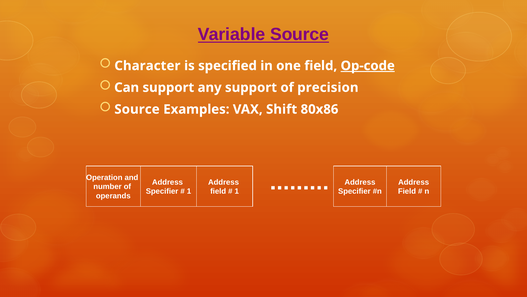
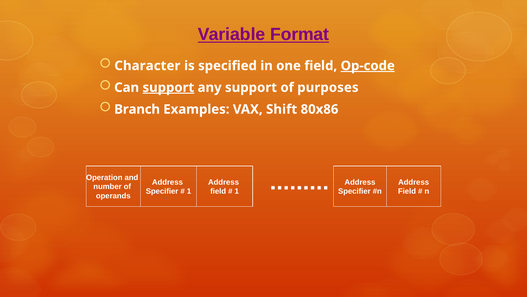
Variable Source: Source -> Format
support at (168, 87) underline: none -> present
precision: precision -> purposes
Source at (137, 109): Source -> Branch
